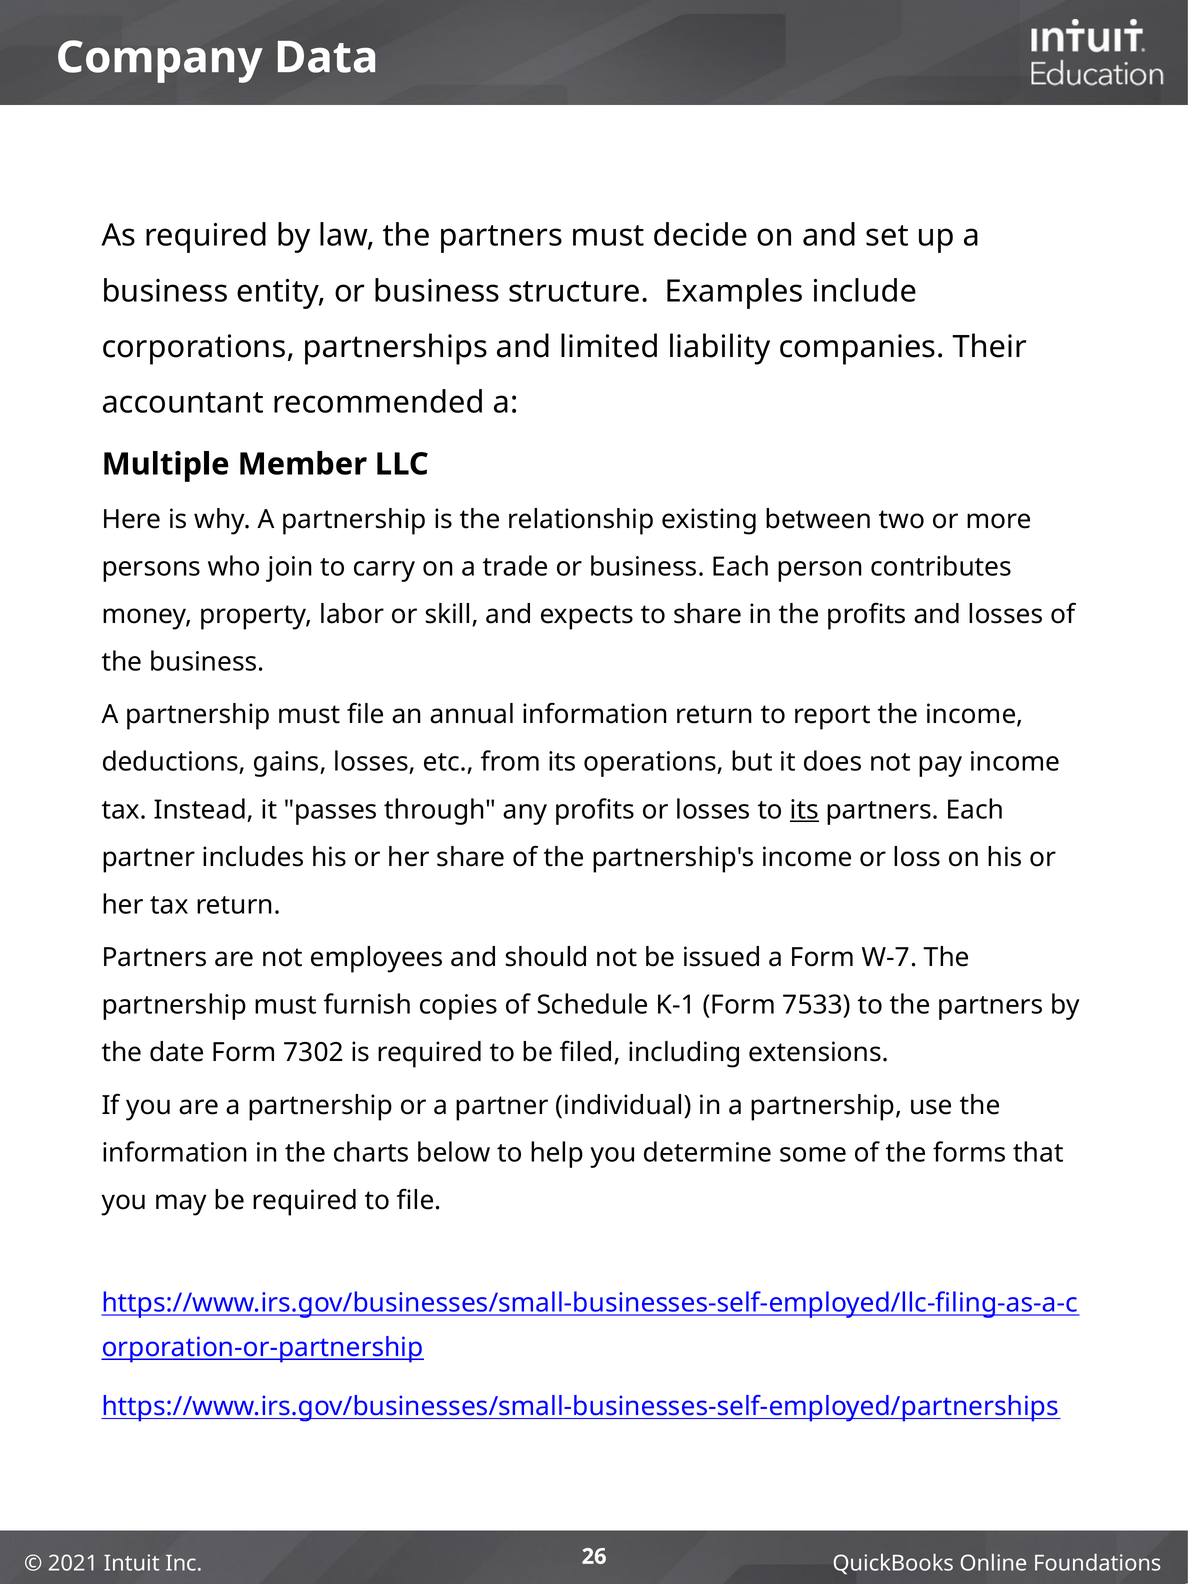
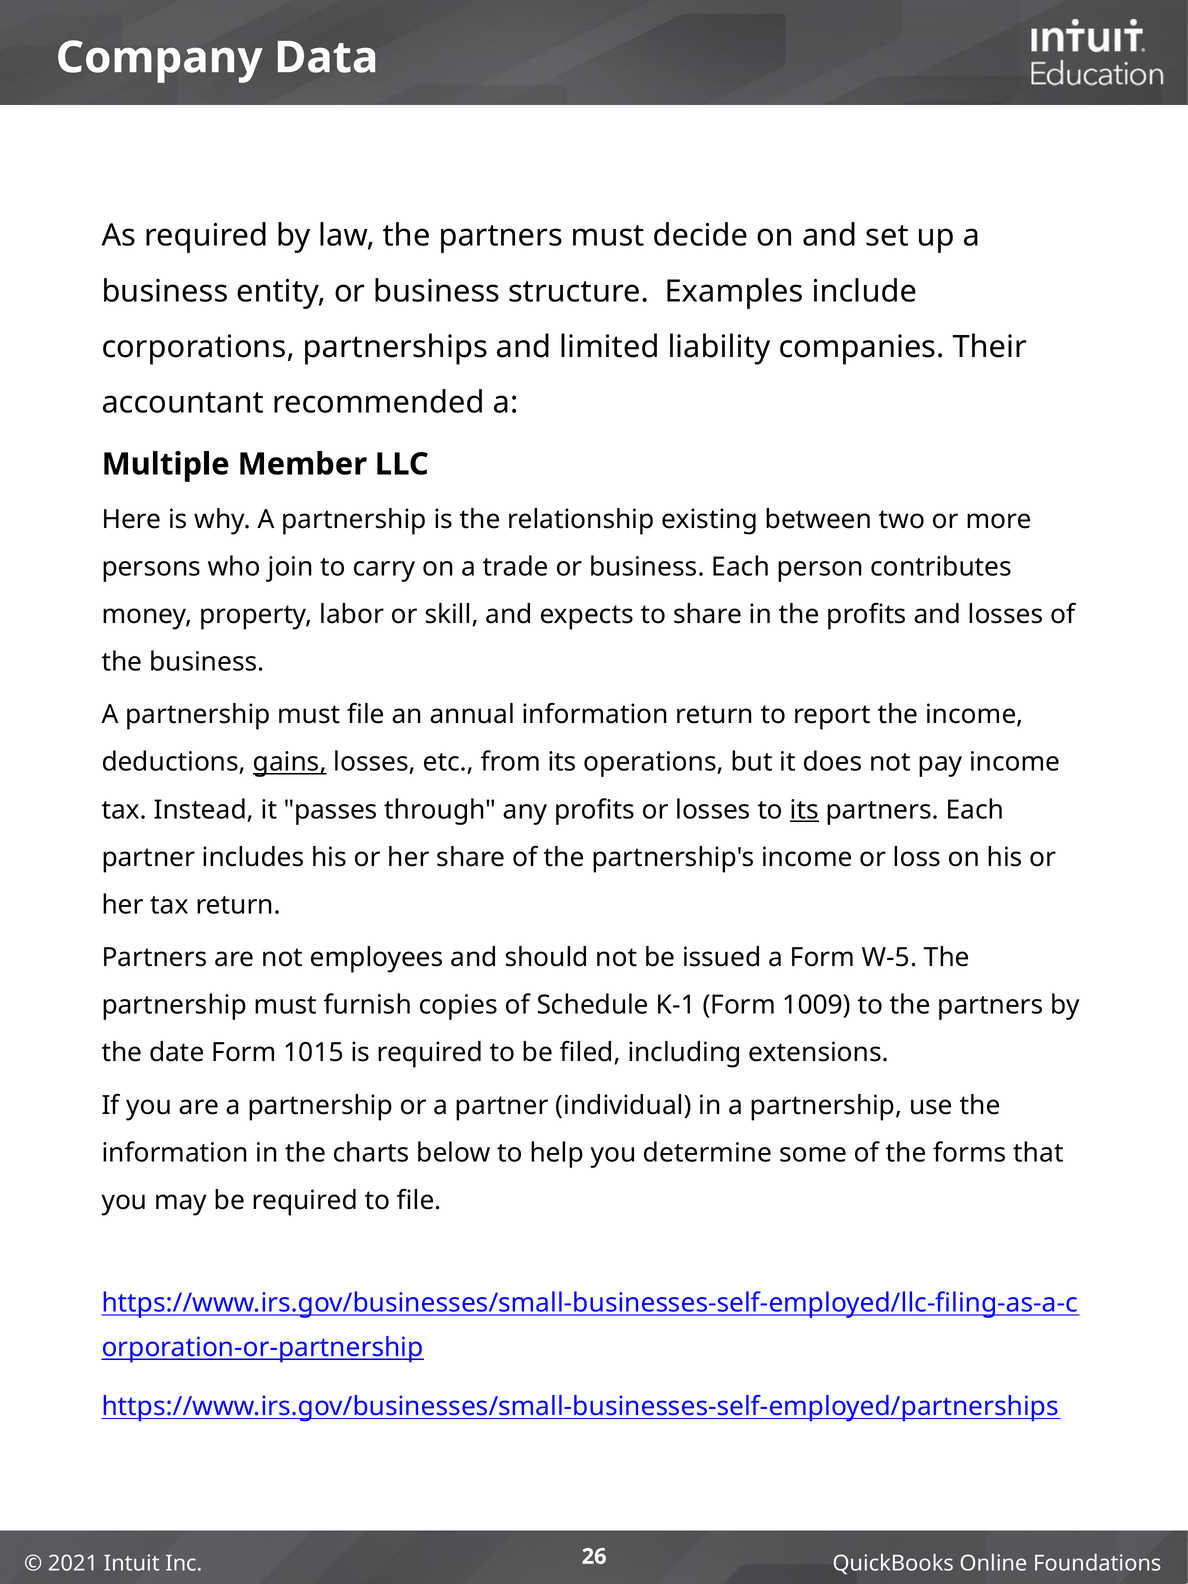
gains underline: none -> present
W-7: W-7 -> W-5
7533: 7533 -> 1009
7302: 7302 -> 1015
